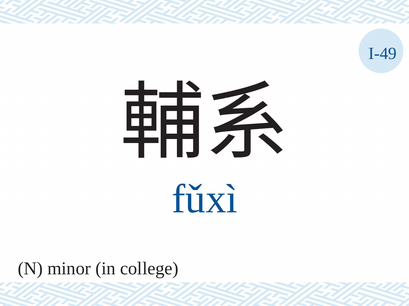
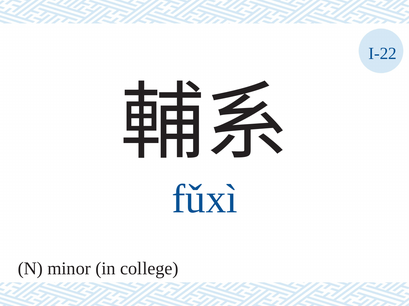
I-49: I-49 -> I-22
